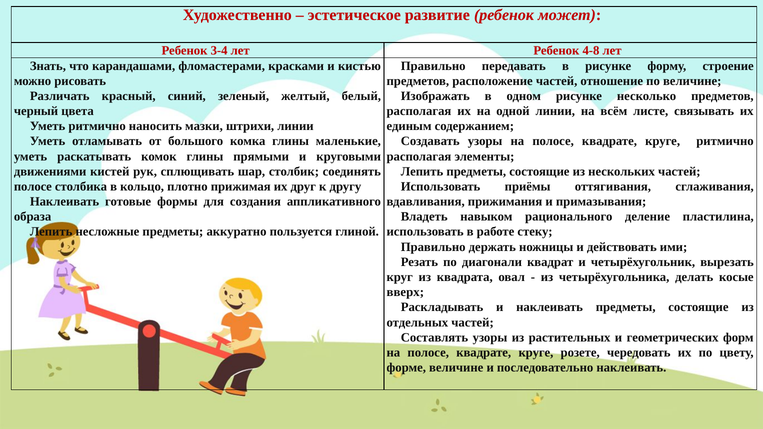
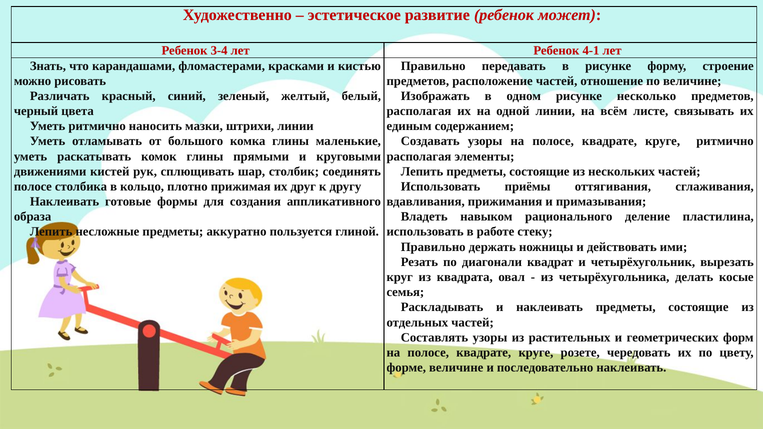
4-8: 4-8 -> 4-1
вверх: вверх -> семья
